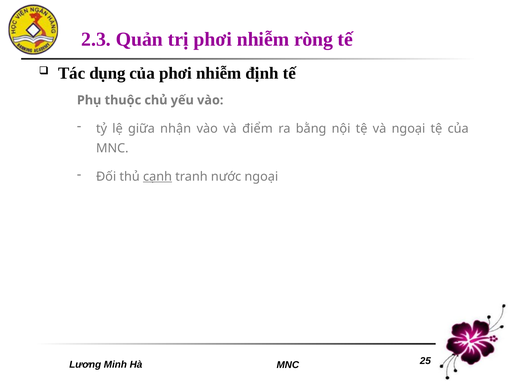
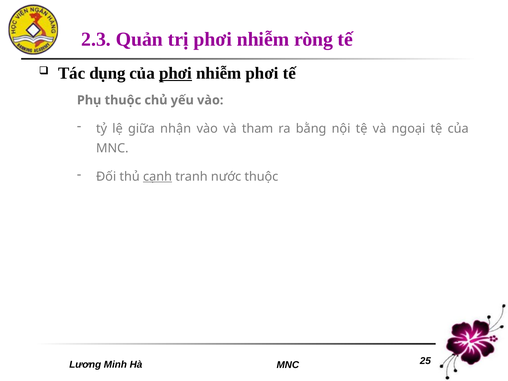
phơi at (176, 73) underline: none -> present
nhiễm định: định -> phơi
điểm: điểm -> tham
nước ngoại: ngoại -> thuộc
